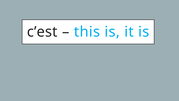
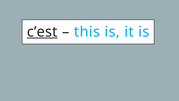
c’est underline: none -> present
